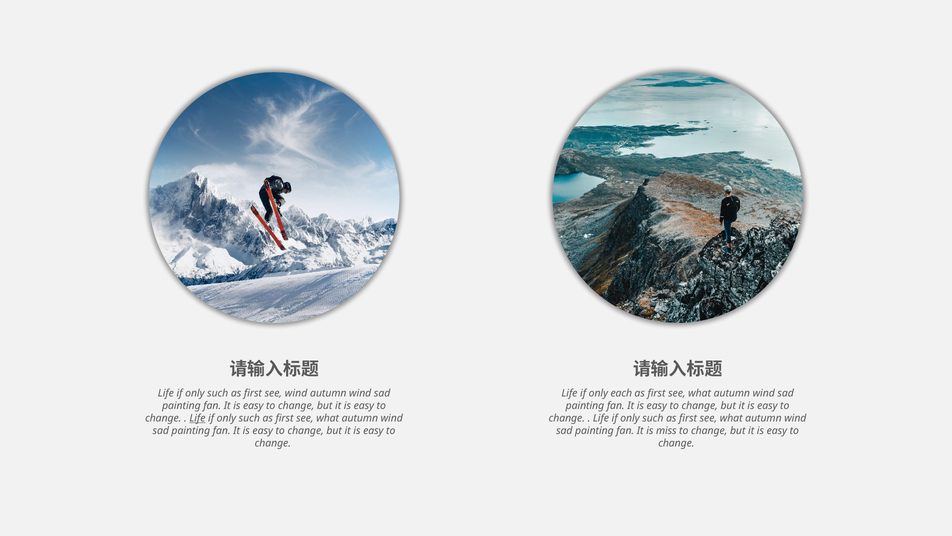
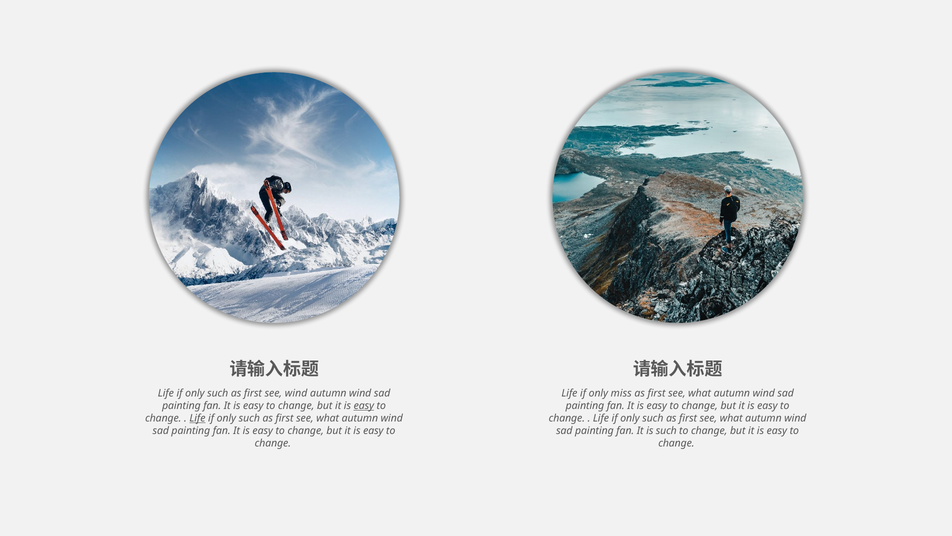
each: each -> miss
easy at (364, 406) underline: none -> present
is miss: miss -> such
